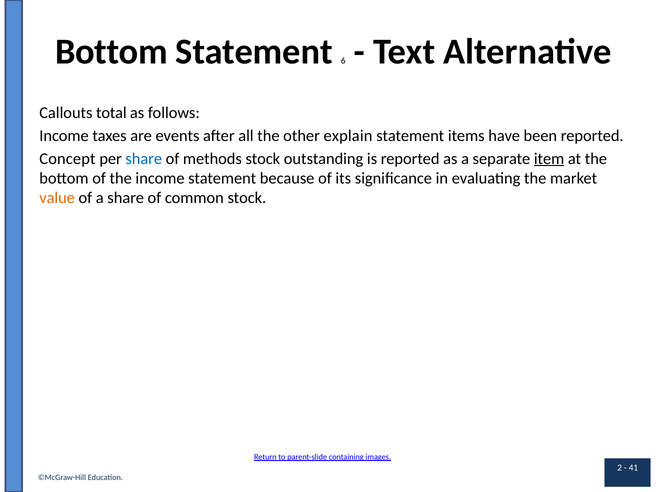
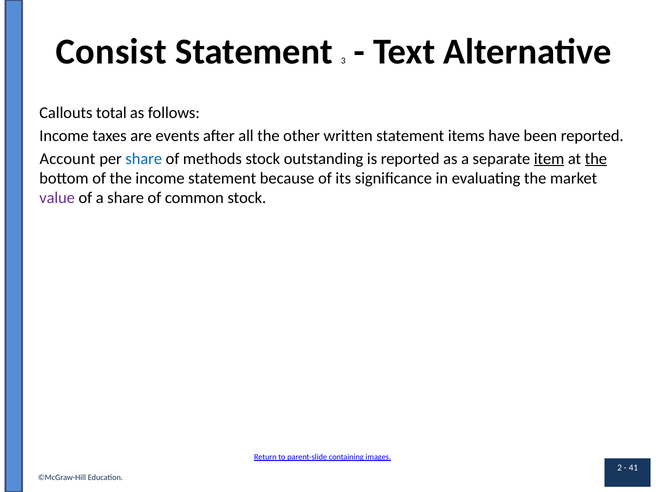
Bottom at (111, 52): Bottom -> Consist
6: 6 -> 3
explain: explain -> written
Concept: Concept -> Account
the at (596, 159) underline: none -> present
value colour: orange -> purple
